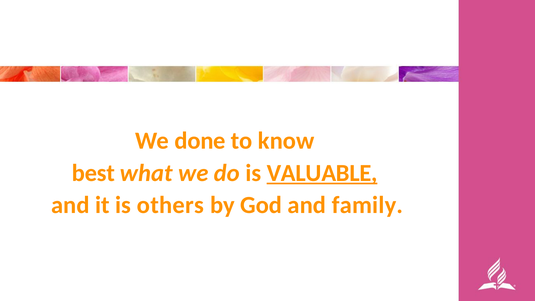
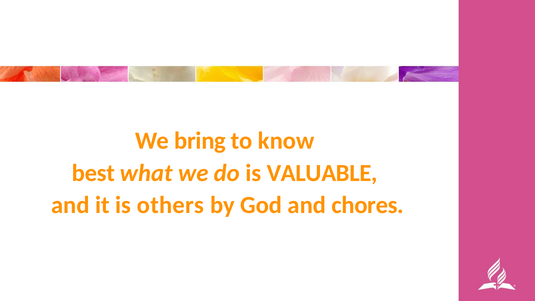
done: done -> bring
VALUABLE underline: present -> none
family: family -> chores
